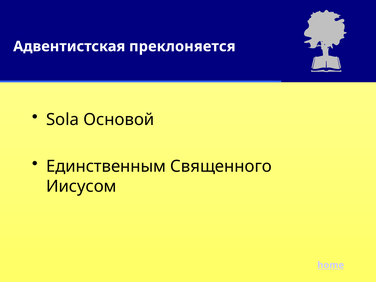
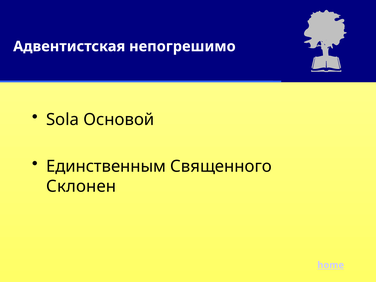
преклоняется: преклоняется -> непогрешимо
Иисусом: Иисусом -> Склонен
